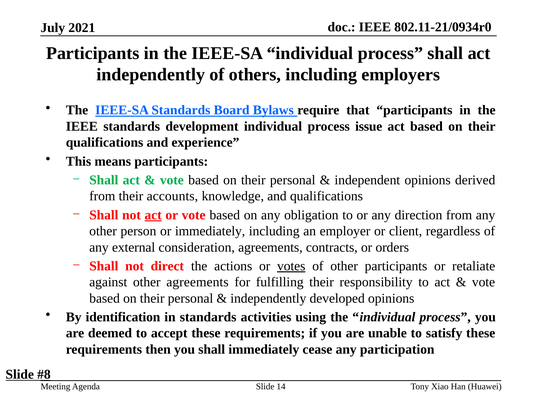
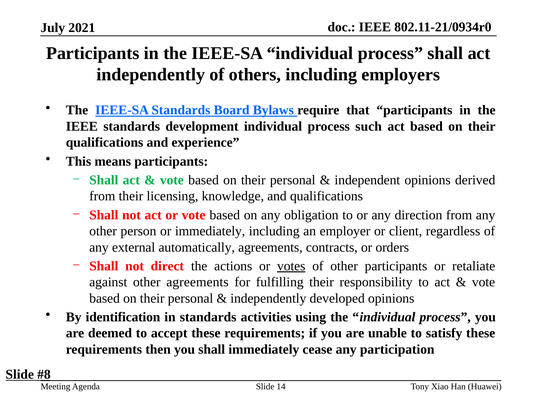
issue: issue -> such
accounts: accounts -> licensing
act at (153, 215) underline: present -> none
consideration: consideration -> automatically
